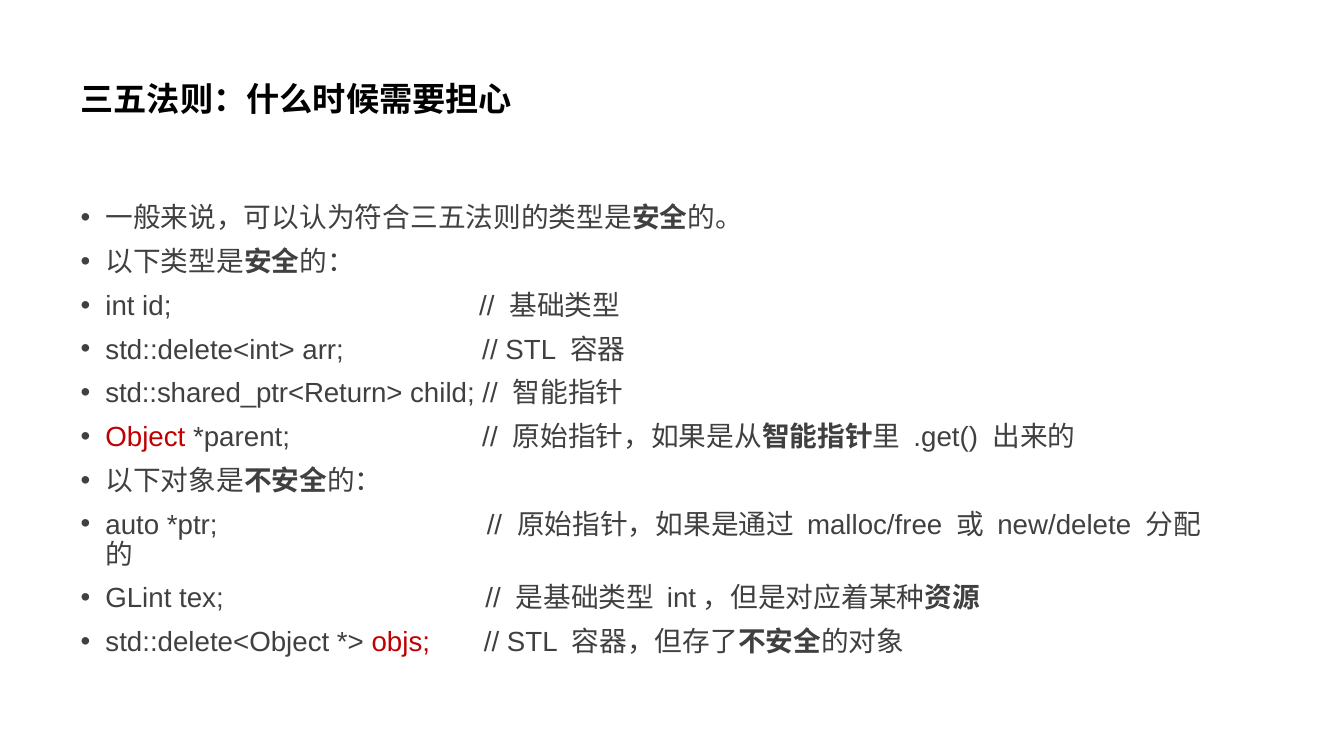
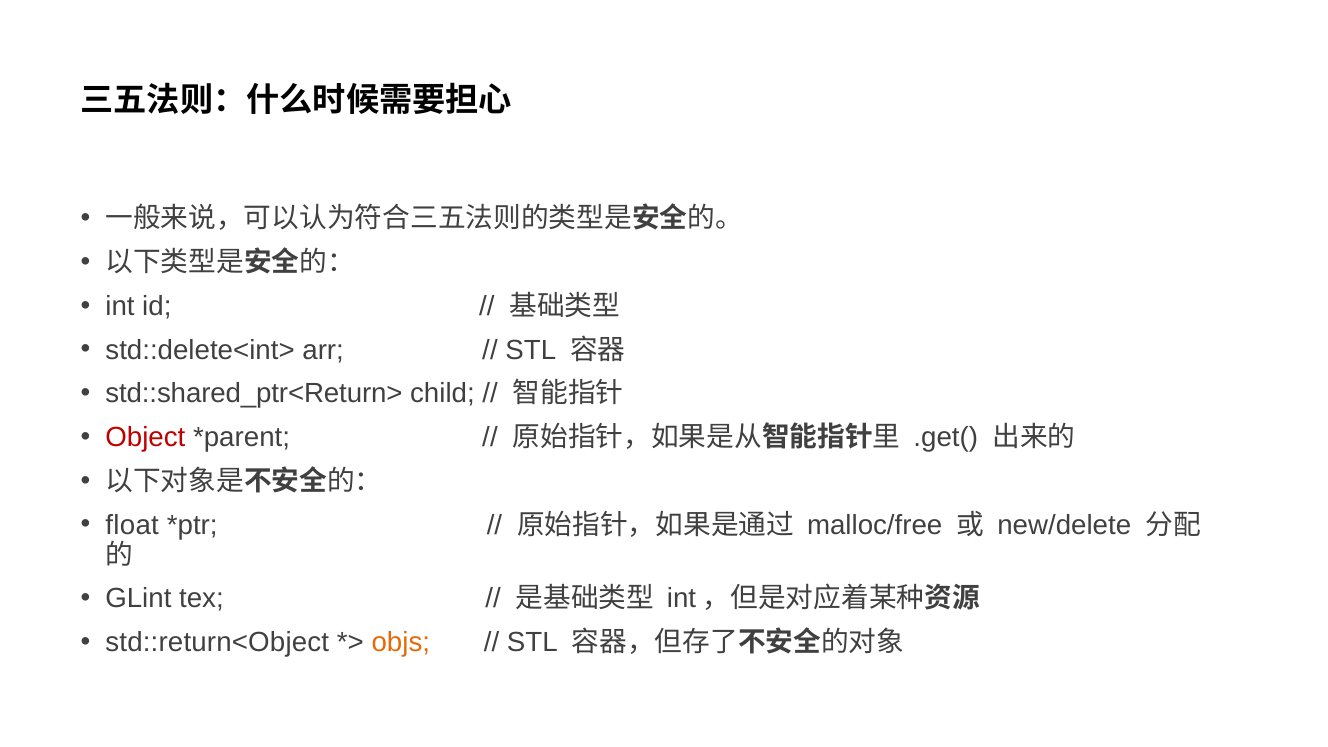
auto: auto -> float
std::delete<Object: std::delete<Object -> std::return<Object
objs colour: red -> orange
